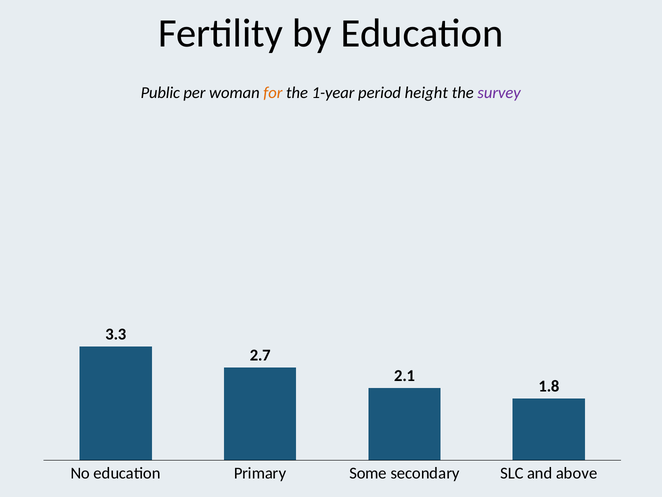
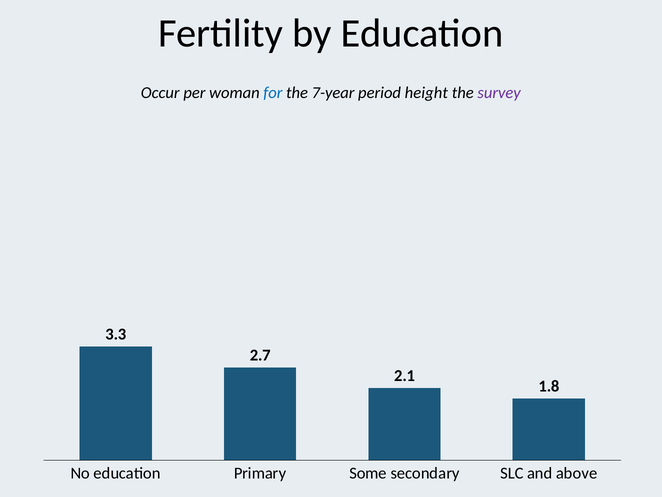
Public: Public -> Occur
for colour: orange -> blue
1-year: 1-year -> 7-year
